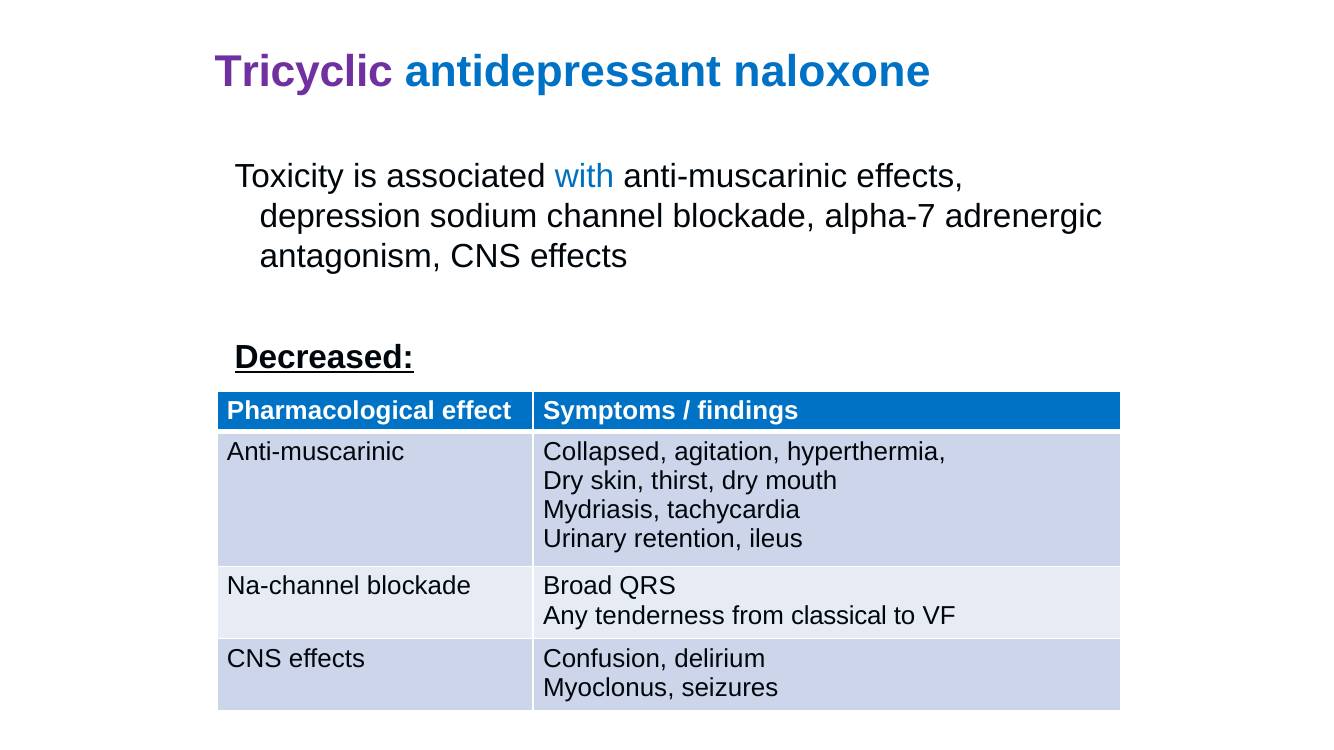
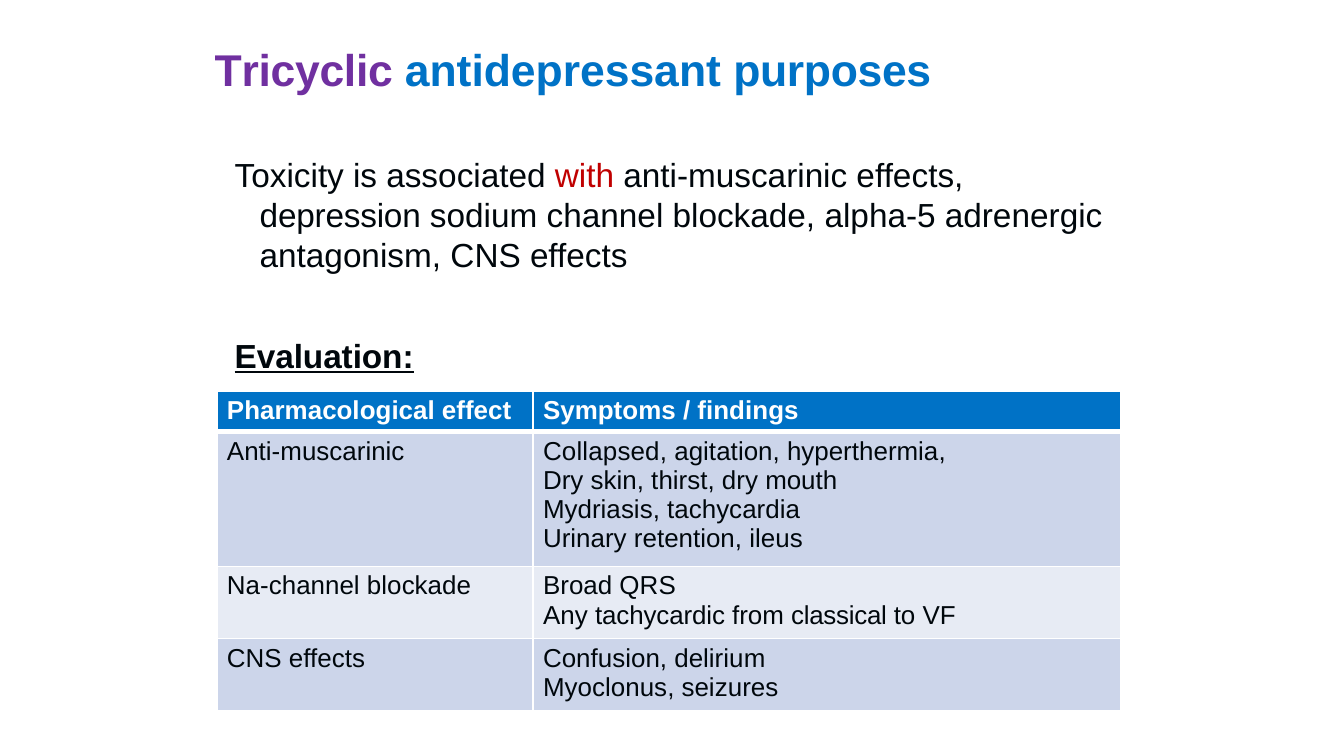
naloxone: naloxone -> purposes
with colour: blue -> red
alpha-7: alpha-7 -> alpha-5
Decreased: Decreased -> Evaluation
tenderness: tenderness -> tachycardic
